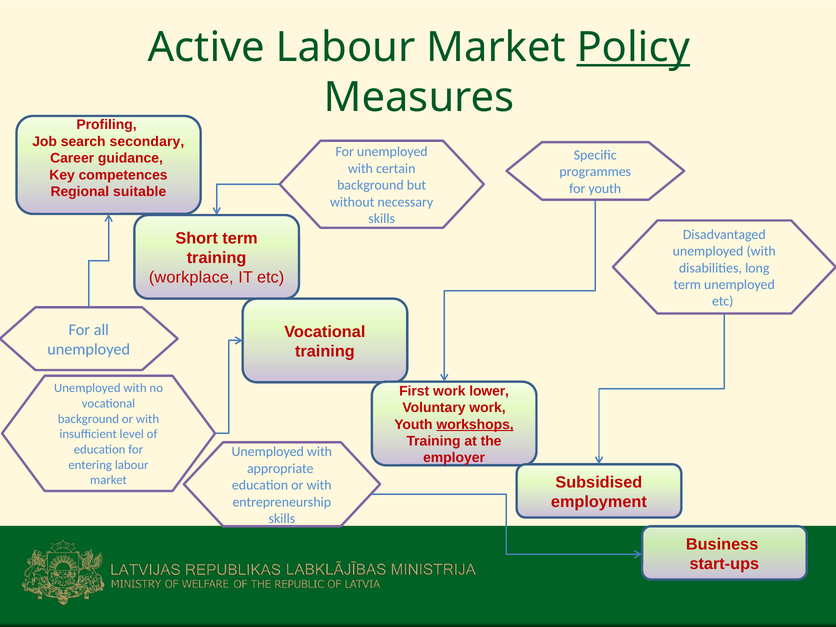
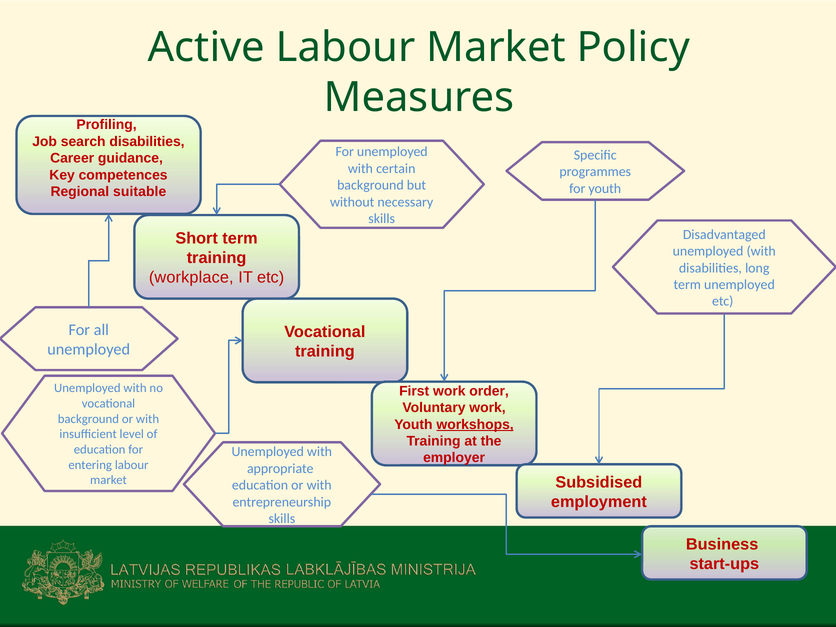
Policy underline: present -> none
search secondary: secondary -> disabilities
lower: lower -> order
